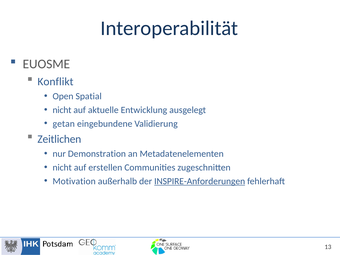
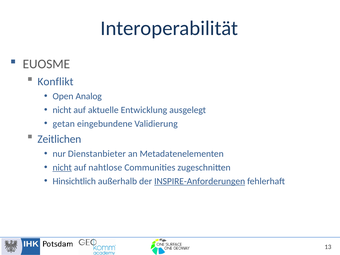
Spatial: Spatial -> Analog
Demonstration: Demonstration -> Dienstanbieter
nicht at (62, 167) underline: none -> present
erstellen: erstellen -> nahtlose
Motivation: Motivation -> Hinsichtlich
